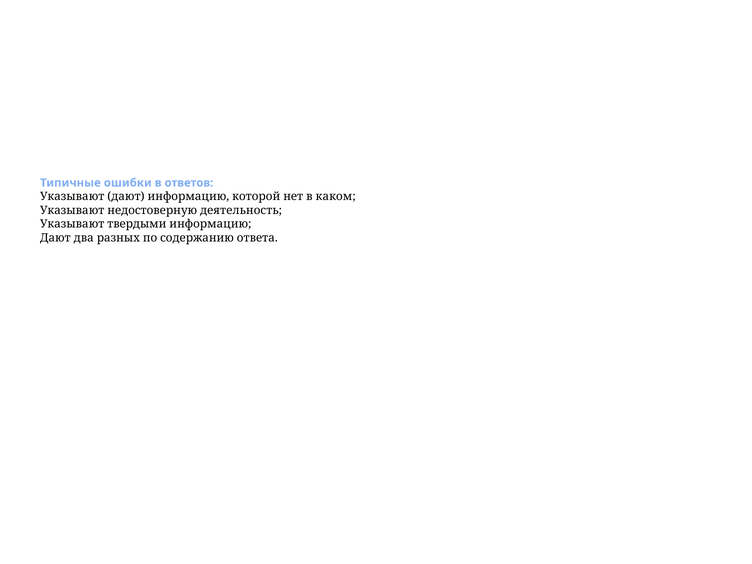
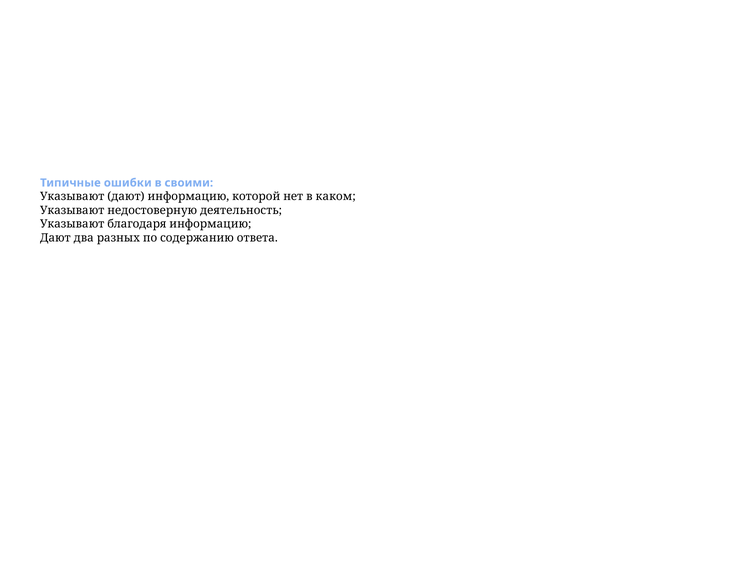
ответов: ответов -> своими
твердыми: твердыми -> благодаря
